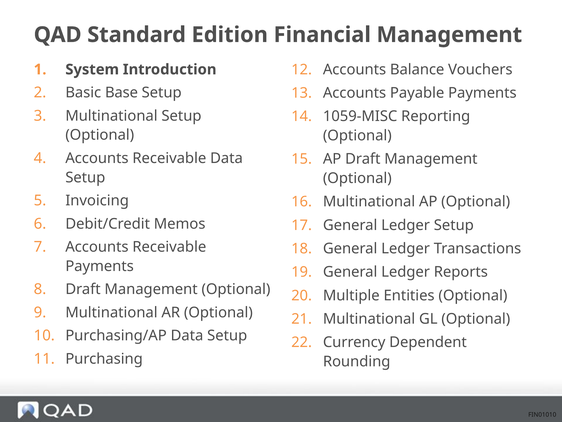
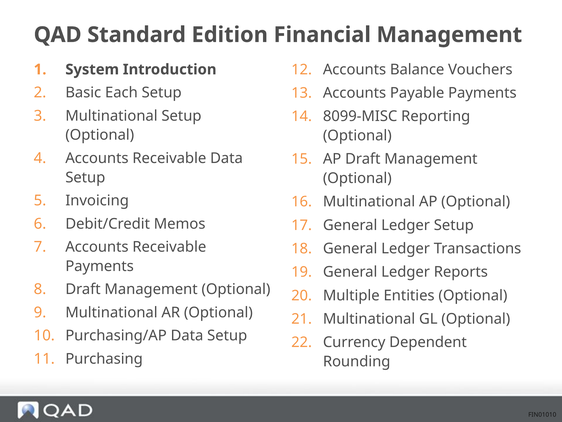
Base: Base -> Each
1059-MISC: 1059-MISC -> 8099-MISC
